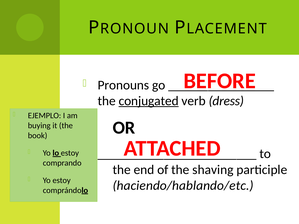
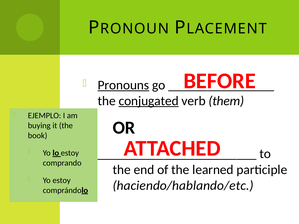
Pronouns underline: none -> present
dress: dress -> them
shaving: shaving -> learned
